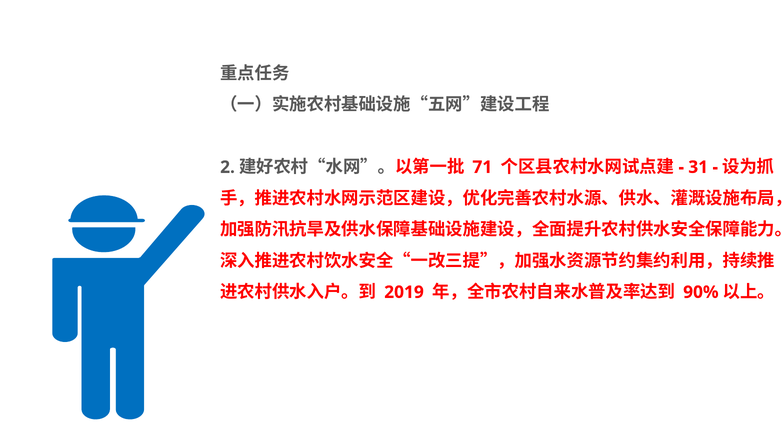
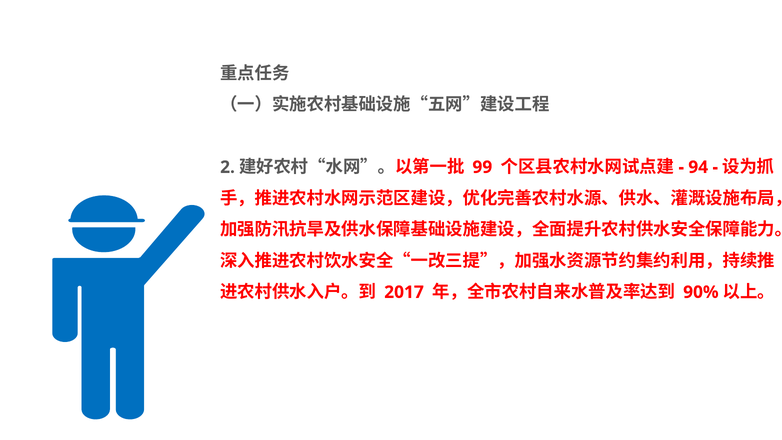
71: 71 -> 99
31: 31 -> 94
2019: 2019 -> 2017
